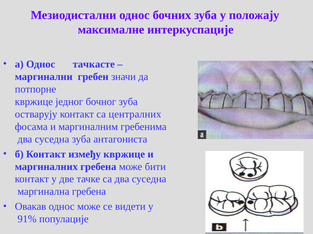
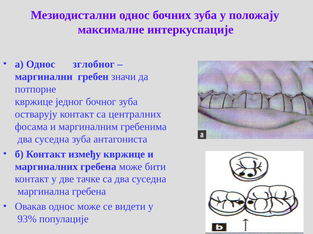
тачкасте: тачкасте -> зглобног
91%: 91% -> 93%
